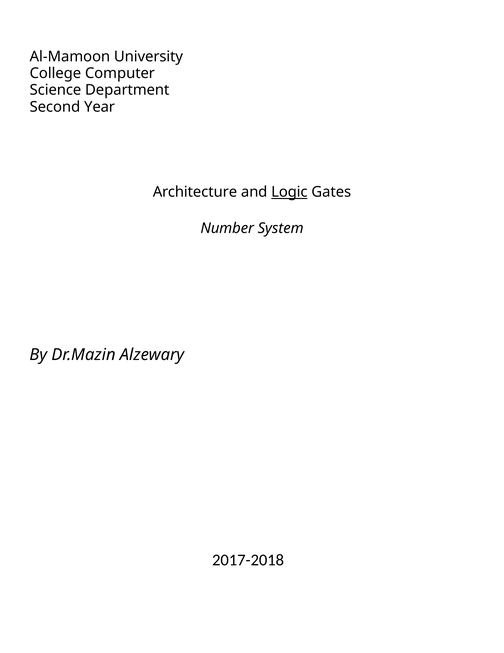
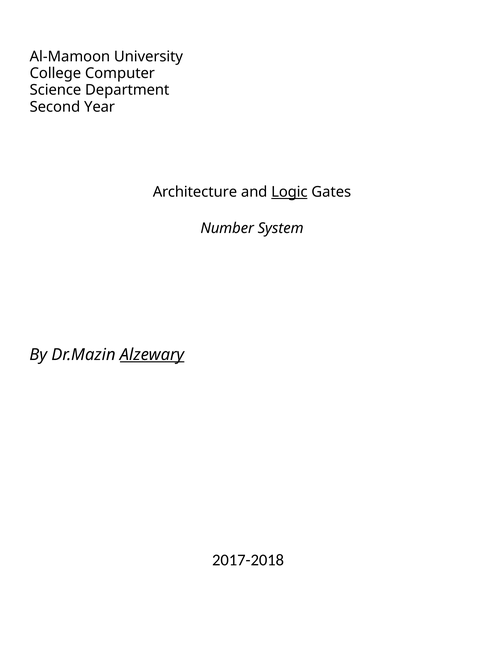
Alzewary underline: none -> present
